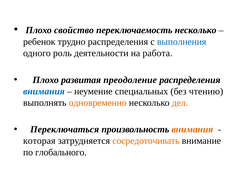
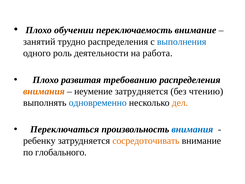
свойство: свойство -> обучении
переключаемость несколько: несколько -> внимание
ребенок: ребенок -> занятий
преодоление: преодоление -> требованию
внимания at (44, 91) colour: blue -> orange
неумение специальных: специальных -> затрудняется
одновременно colour: orange -> blue
внимания at (192, 129) colour: orange -> blue
которая: которая -> ребенку
